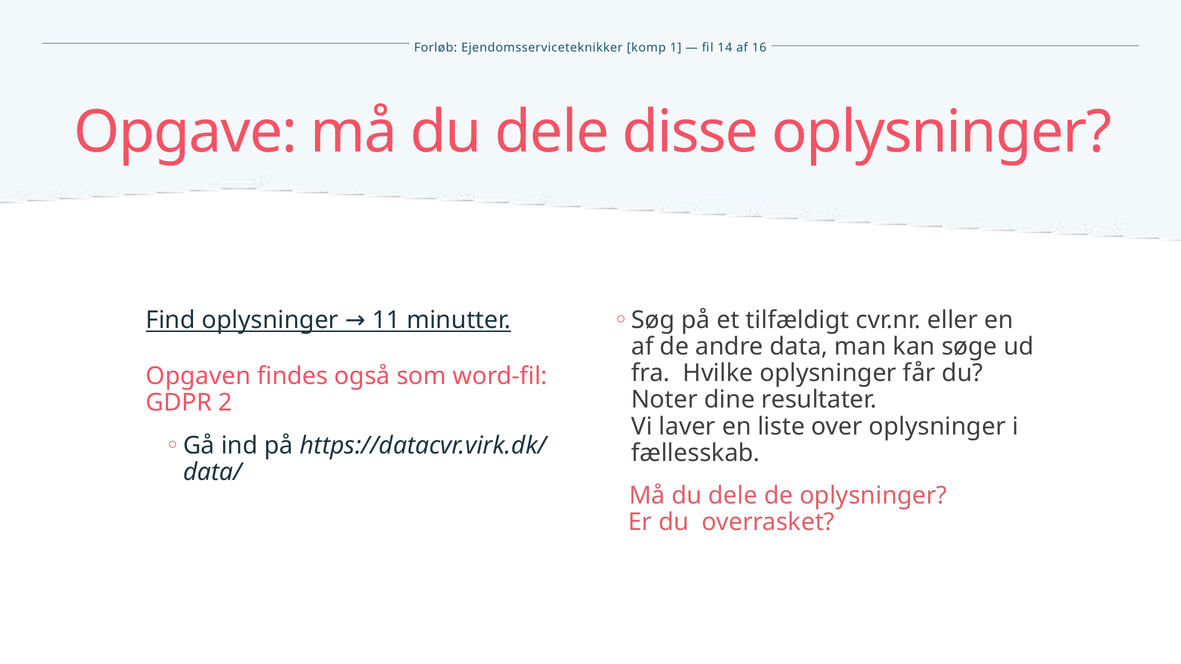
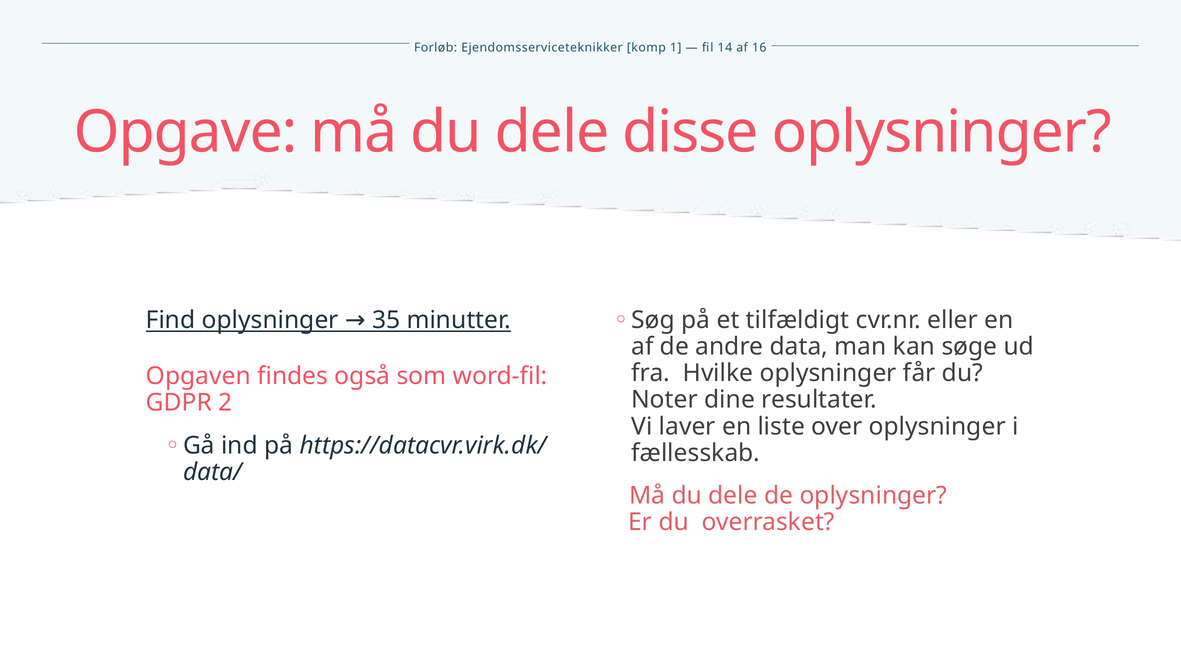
11: 11 -> 35
